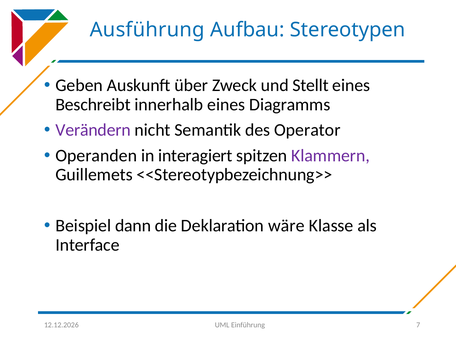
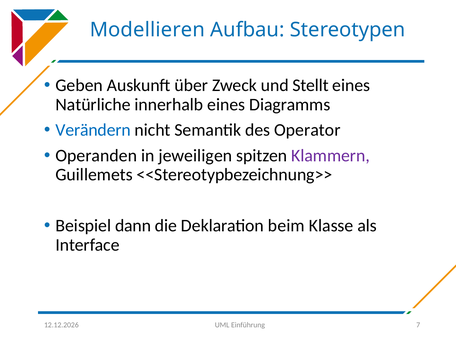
Ausführung: Ausführung -> Modellieren
Beschreibt: Beschreibt -> Natürliche
Verändern colour: purple -> blue
interagiert: interagiert -> jeweiligen
wäre: wäre -> beim
